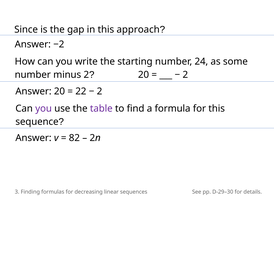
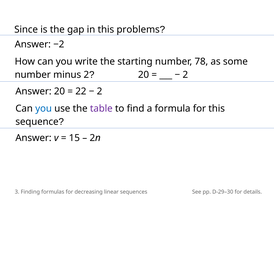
approach: approach -> problems
24: 24 -> 78
you at (44, 108) colour: purple -> blue
82: 82 -> 15
